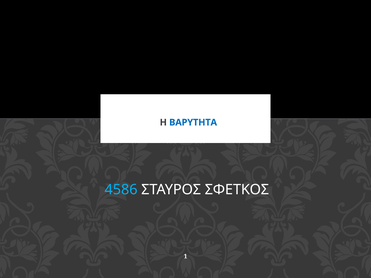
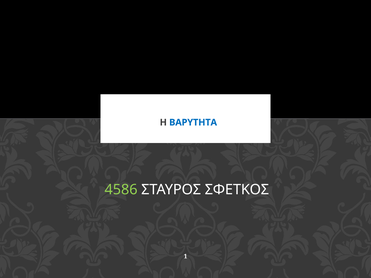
4586 colour: light blue -> light green
